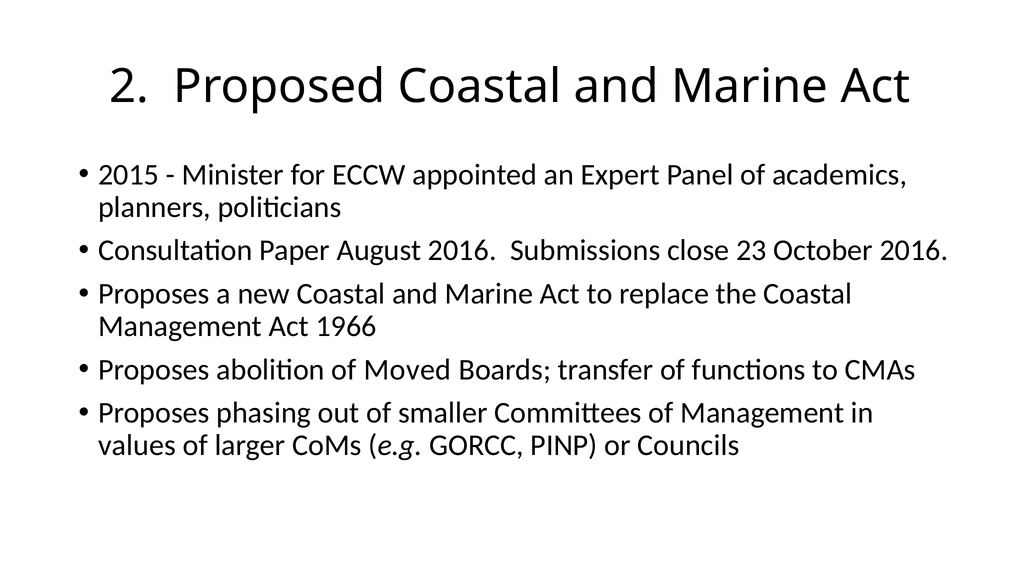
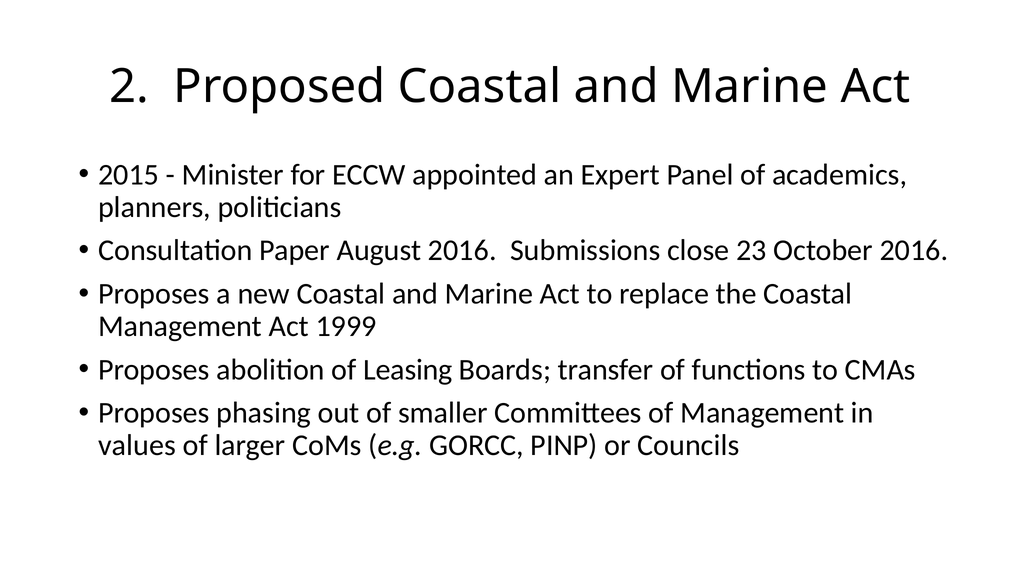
1966: 1966 -> 1999
Moved: Moved -> Leasing
